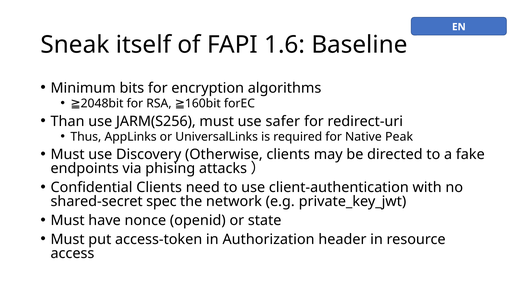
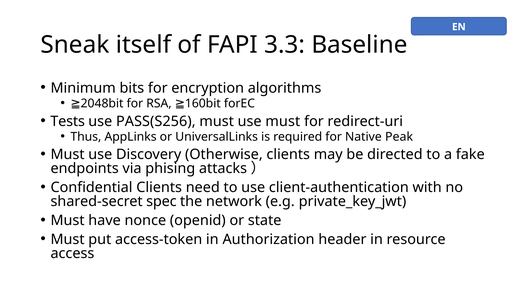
1.6: 1.6 -> 3.3
Than: Than -> Tests
JARM(S256: JARM(S256 -> PASS(S256
use safer: safer -> must
